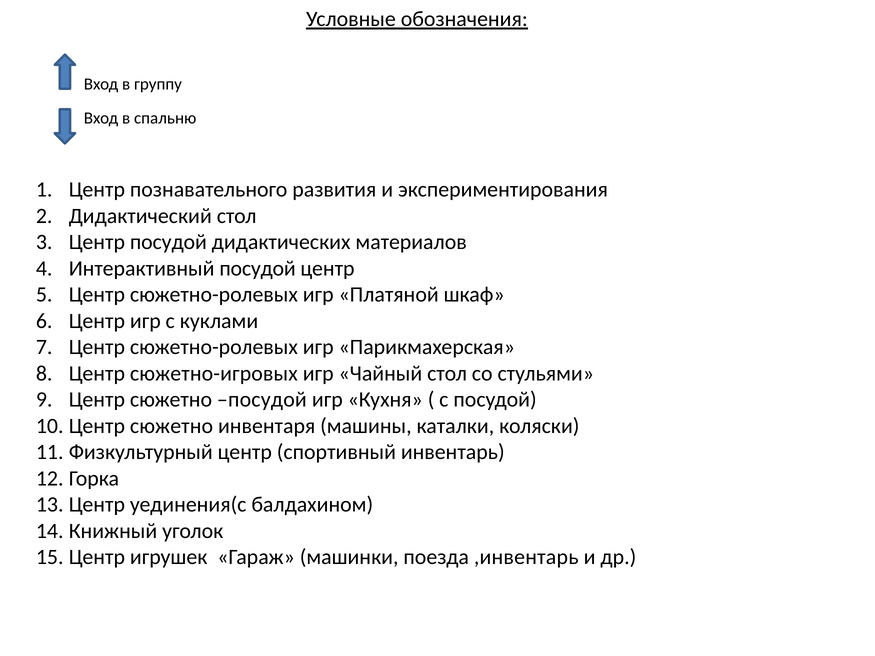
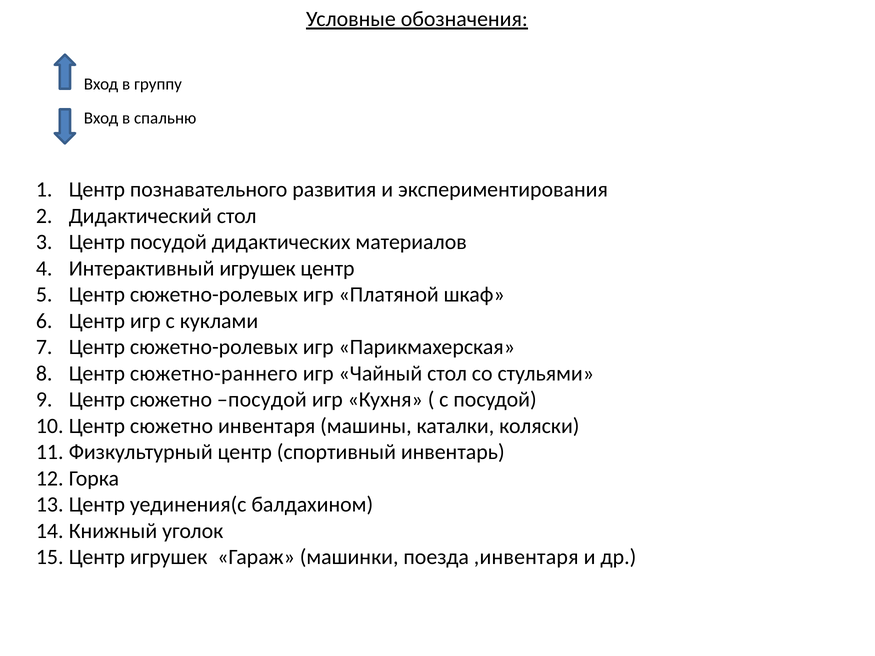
Интерактивный посудой: посудой -> игрушек
сюжетно-игровых: сюжетно-игровых -> сюжетно-раннего
,инвентарь: ,инвентарь -> ,инвентаря
